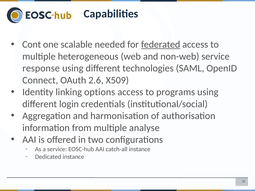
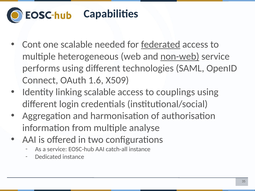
non-web underline: none -> present
response: response -> performs
2.6: 2.6 -> 1.6
linking options: options -> scalable
programs: programs -> couplings
